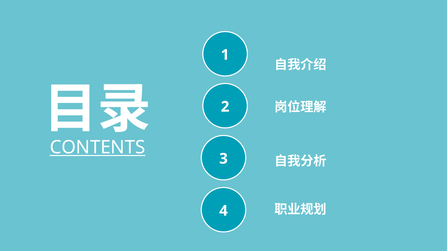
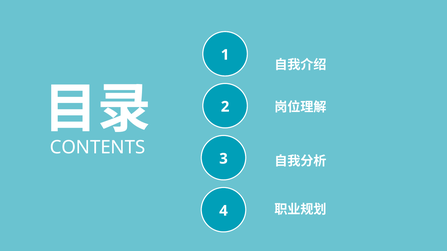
CONTENTS underline: present -> none
